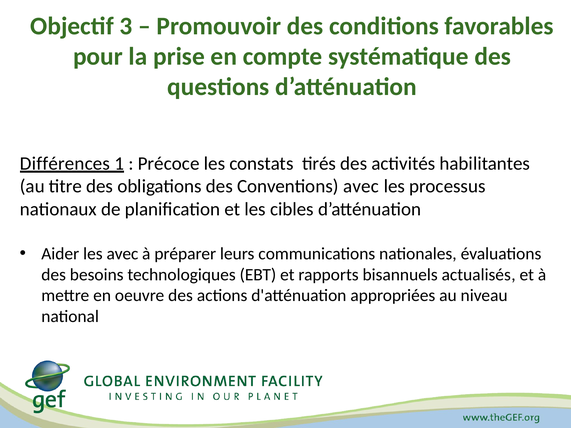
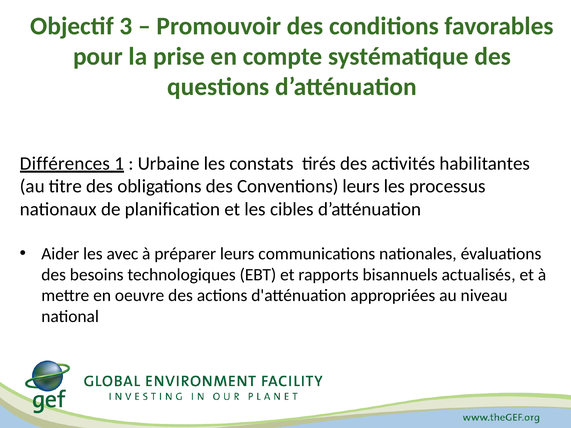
Précoce: Précoce -> Urbaine
Conventions avec: avec -> leurs
